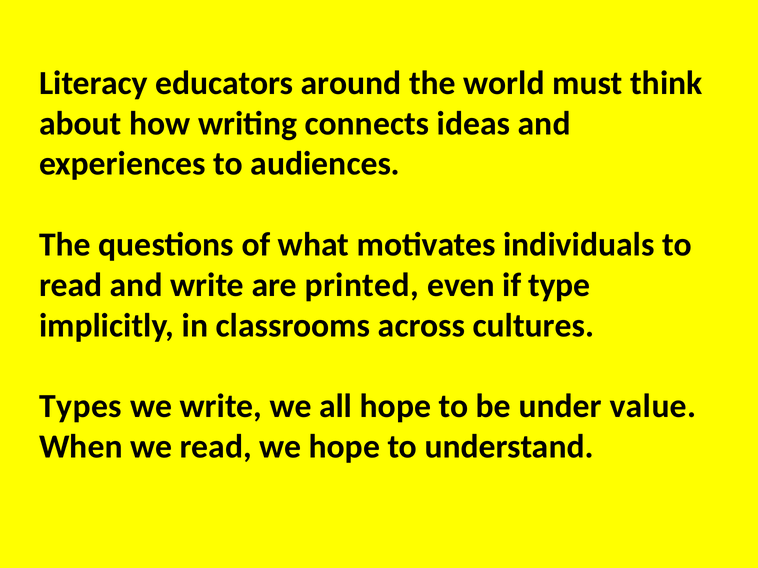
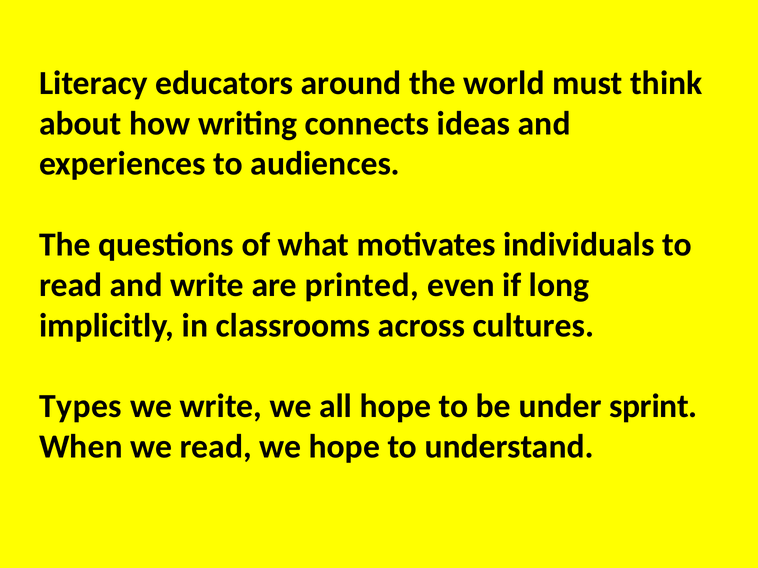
type: type -> long
value: value -> sprint
